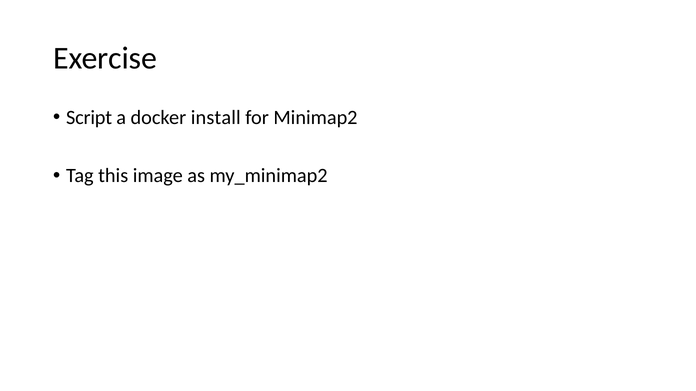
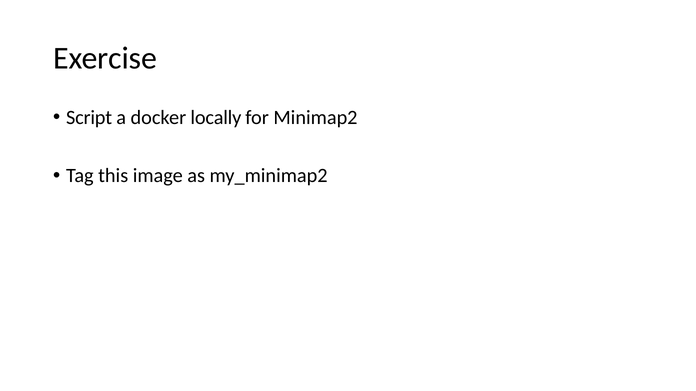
install: install -> locally
